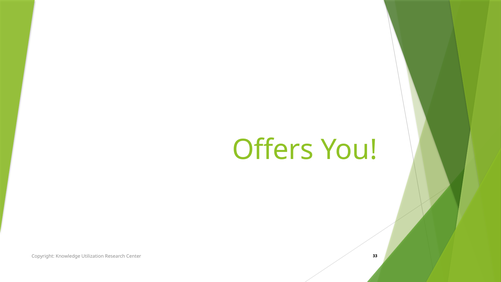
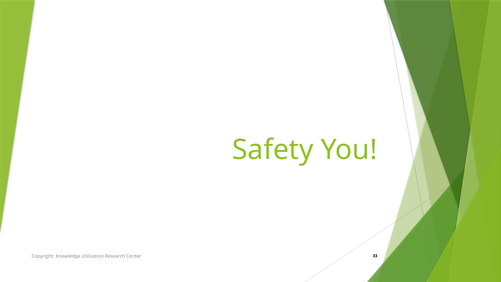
Offers: Offers -> Safety
